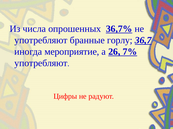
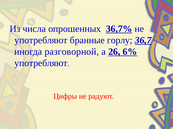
мероприятие: мероприятие -> разговорной
7%: 7% -> 6%
